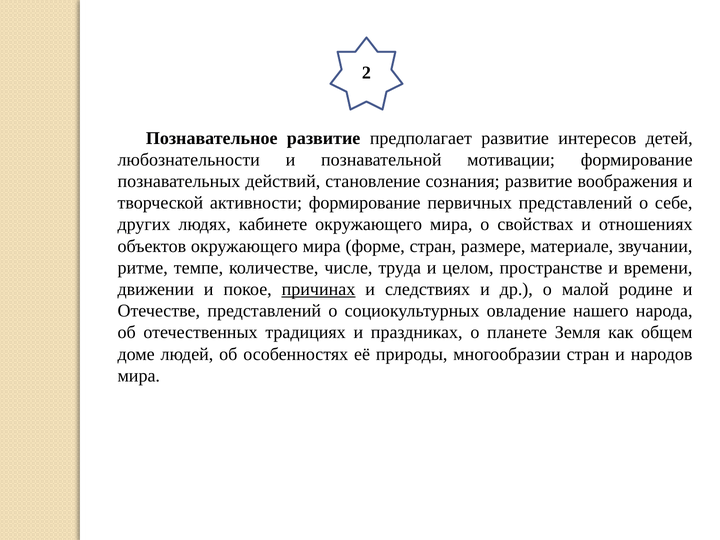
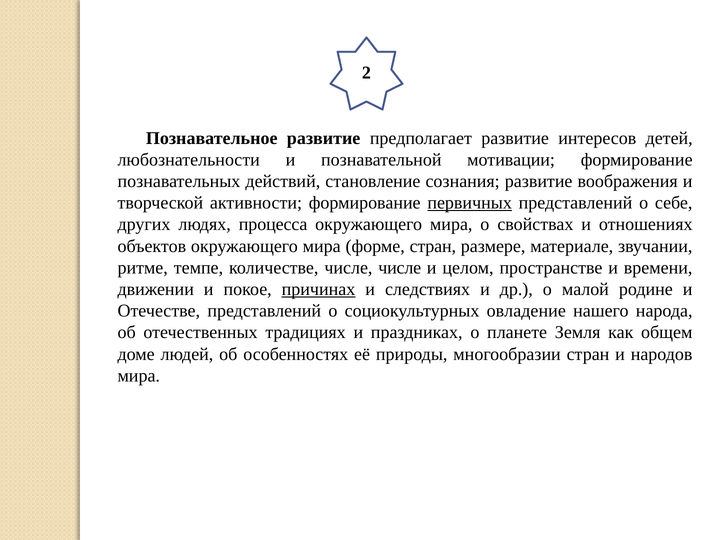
первичных underline: none -> present
кабинете: кабинете -> процесса
числе труда: труда -> числе
